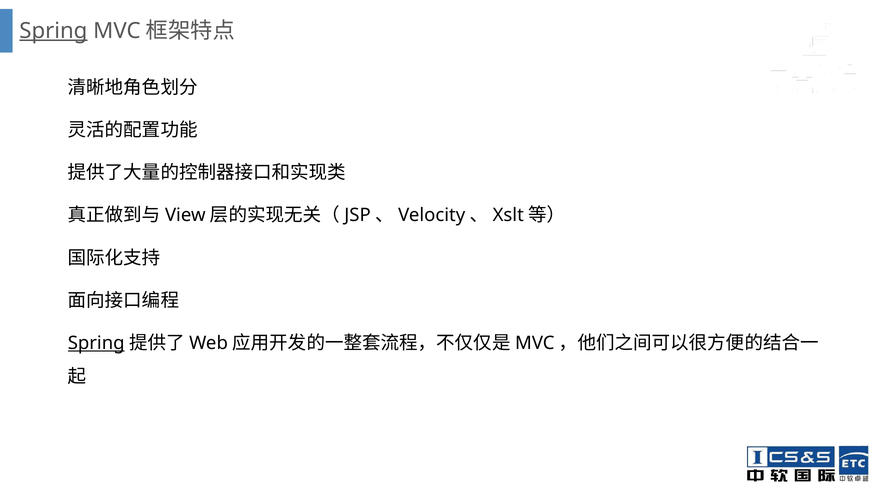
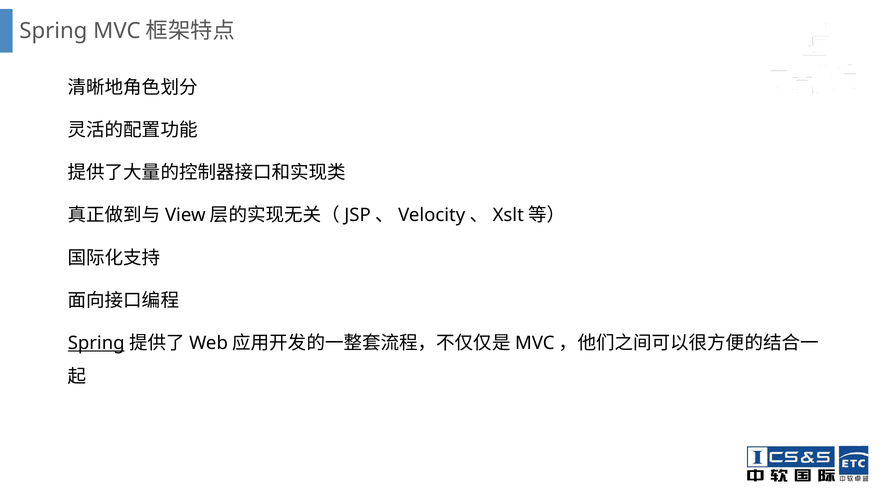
Spring at (53, 31) underline: present -> none
